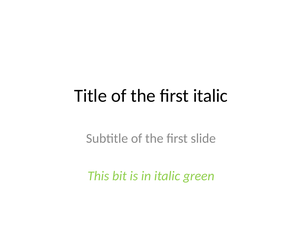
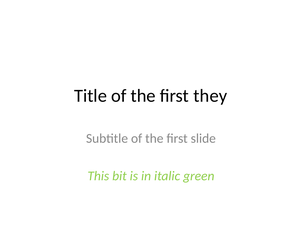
first italic: italic -> they
